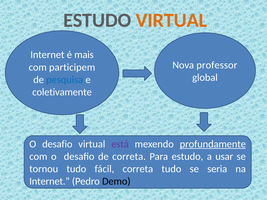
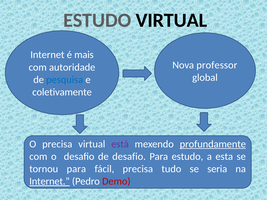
VIRTUAL at (171, 20) colour: orange -> black
participem: participem -> autoridade
desafio at (57, 144): desafio -> precisa
de correta: correta -> desafio
usar: usar -> esta
tornou tudo: tudo -> para
fácil correta: correta -> precisa
Internet at (50, 182) underline: none -> present
Demo colour: black -> red
